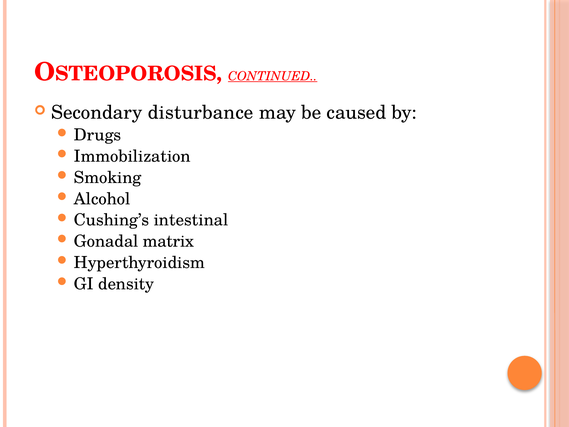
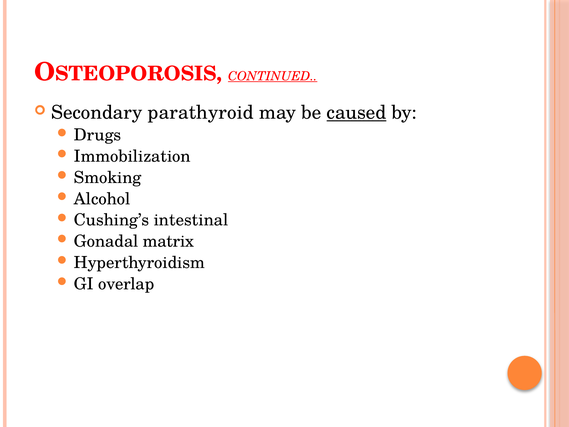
disturbance: disturbance -> parathyroid
caused underline: none -> present
density: density -> overlap
